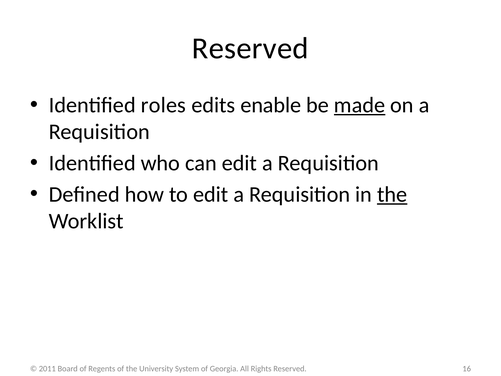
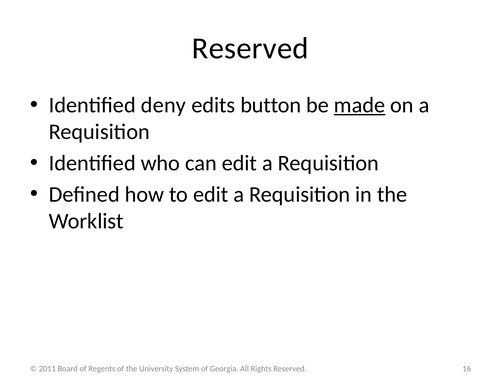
roles: roles -> deny
enable: enable -> button
the at (392, 194) underline: present -> none
